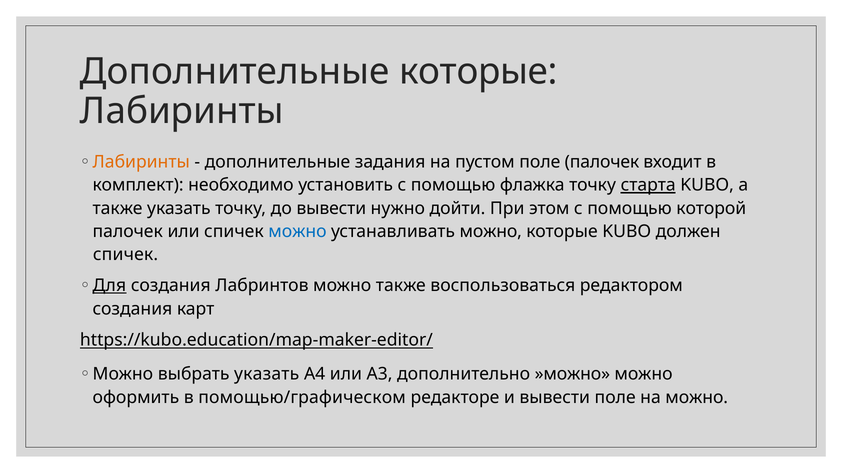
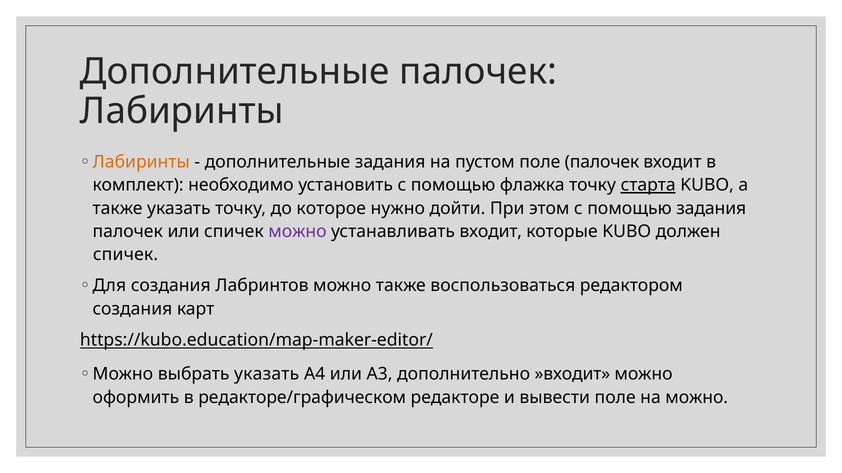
Дополнительные которые: которые -> палочек
до вывести: вывести -> которое
помощью которой: которой -> задания
можно at (297, 232) colour: blue -> purple
устанавливать можно: можно -> входит
Для underline: present -> none
»можно: »можно -> »входит
помощью/графическом: помощью/графическом -> редакторе/графическом
